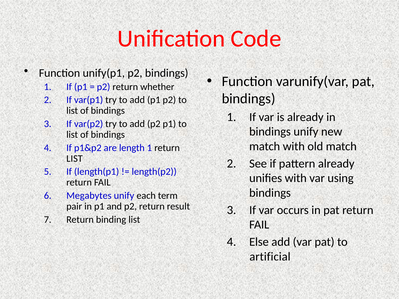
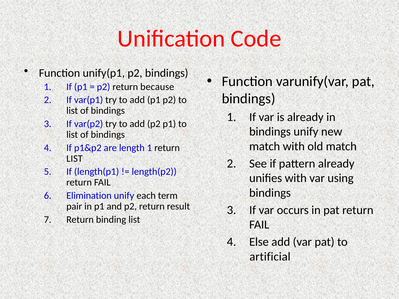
whether: whether -> because
Megabytes: Megabytes -> Elimination
